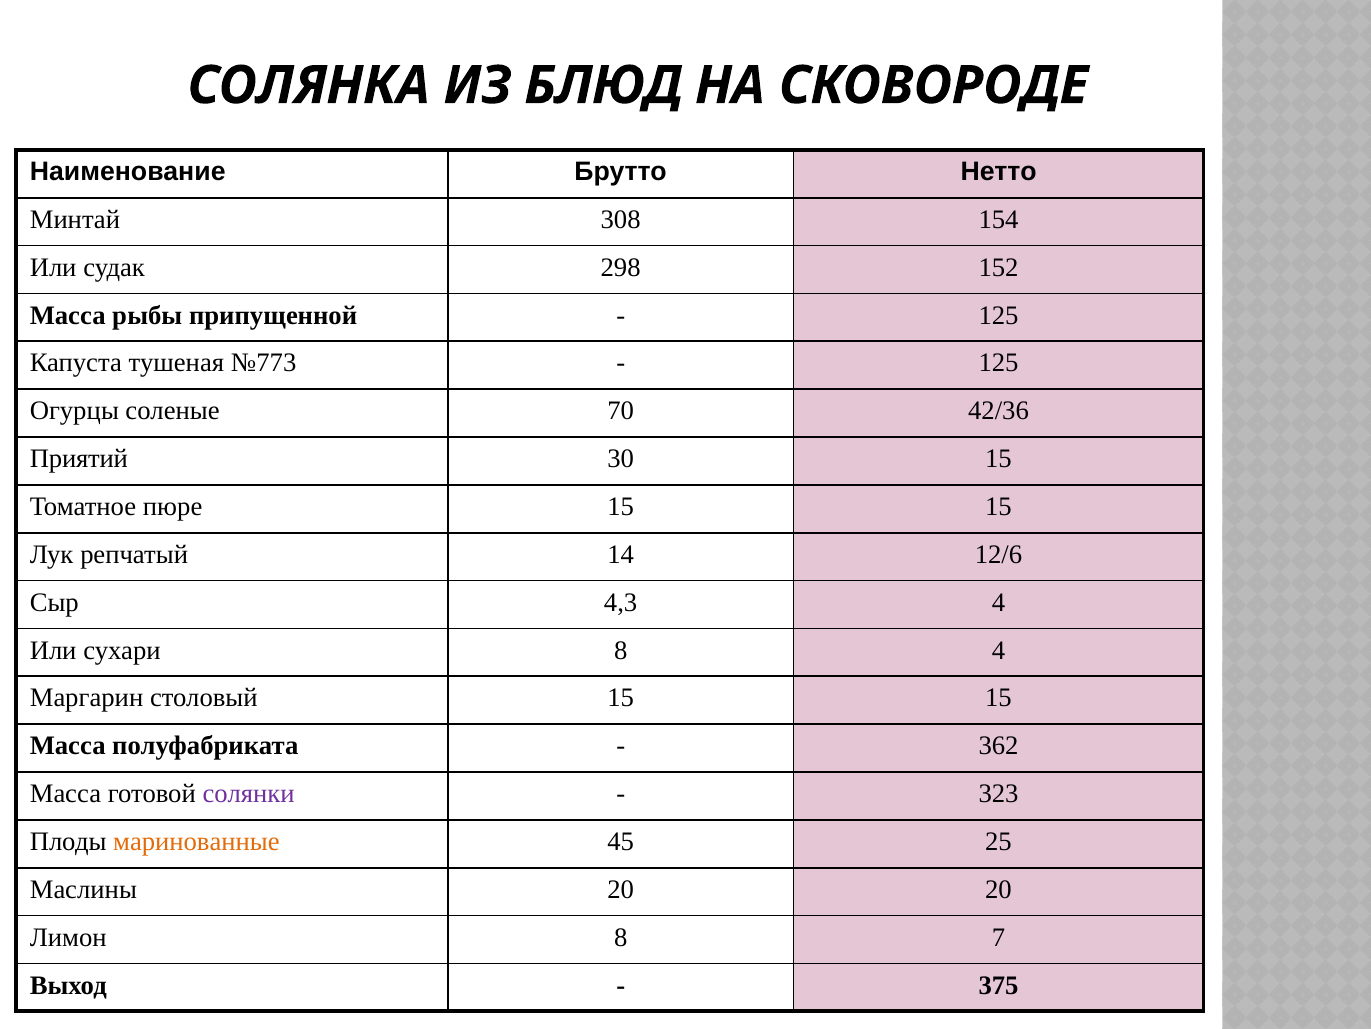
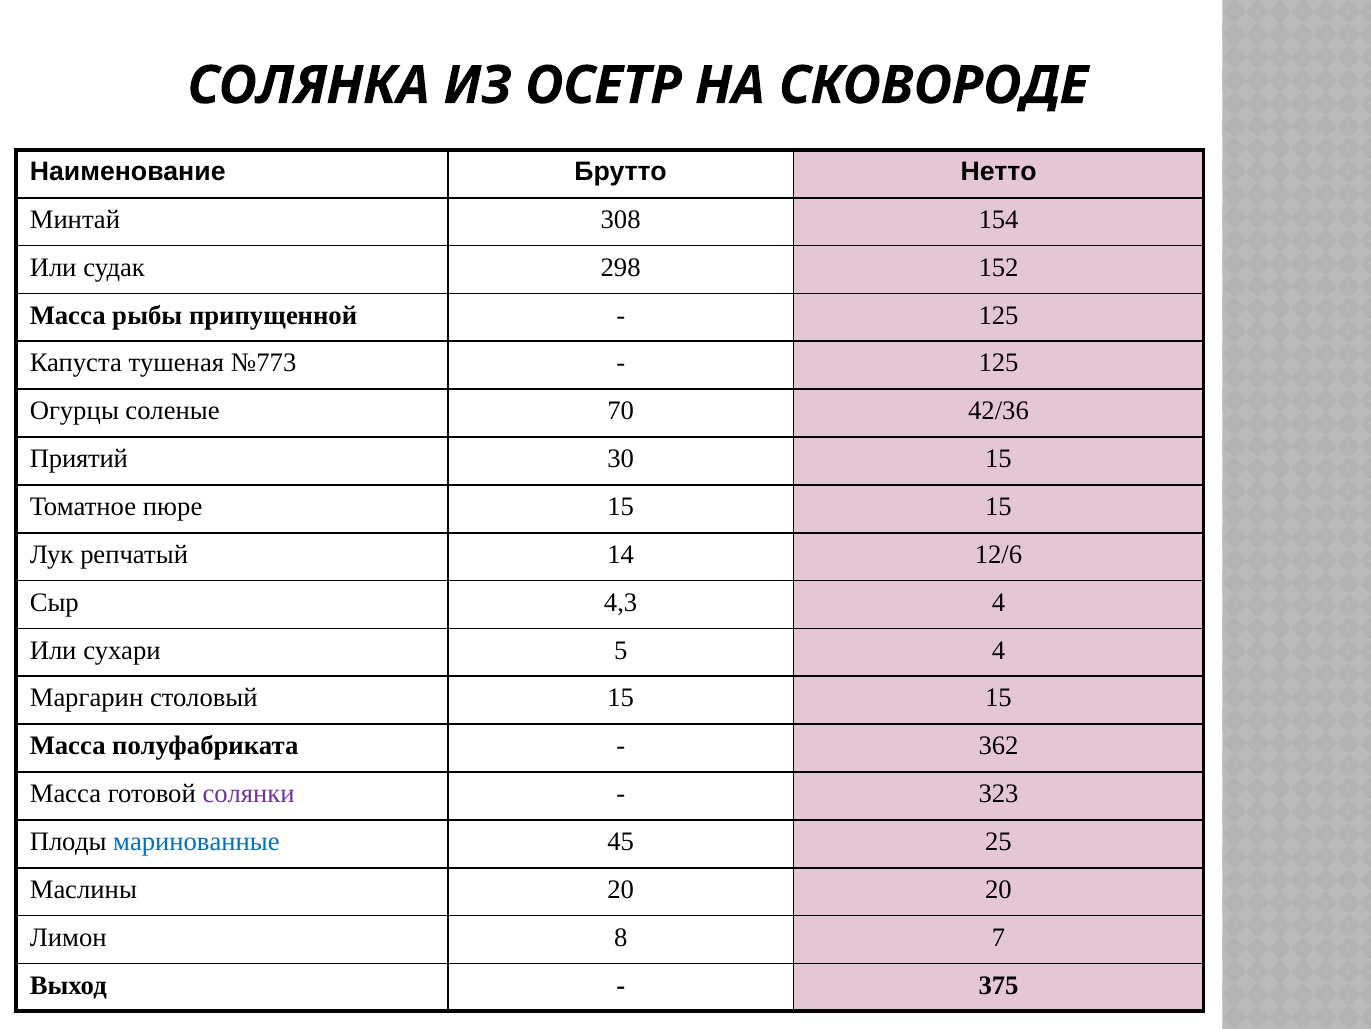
БЛЮД: БЛЮД -> ОСЕТР
сухари 8: 8 -> 5
маринованные colour: orange -> blue
